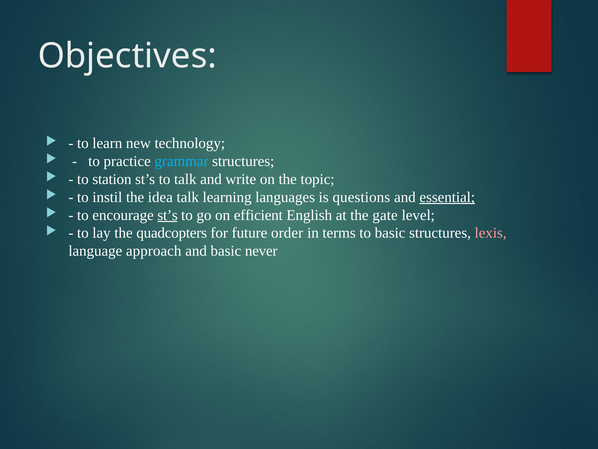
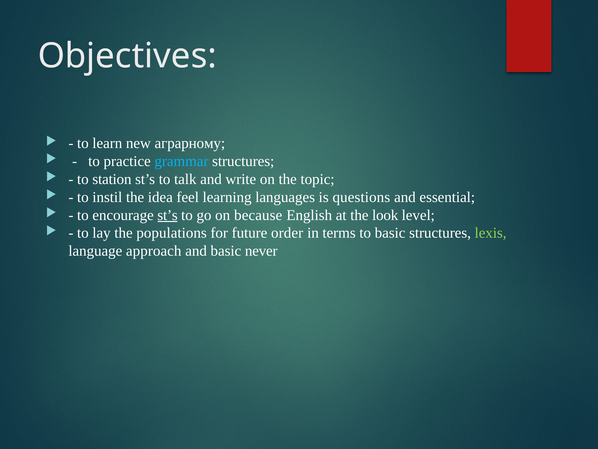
technology: technology -> аграрному
idea talk: talk -> feel
essential underline: present -> none
efficient: efficient -> because
gate: gate -> look
quadcopters: quadcopters -> populations
lexis colour: pink -> light green
